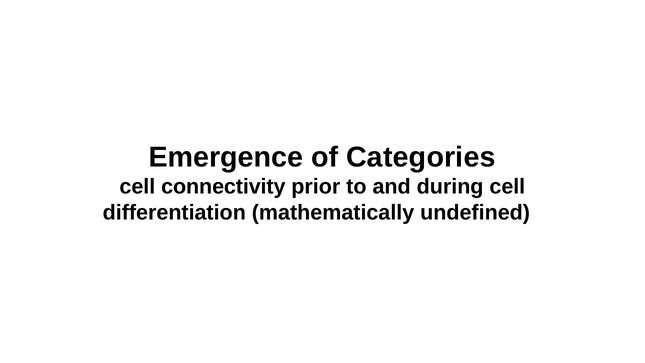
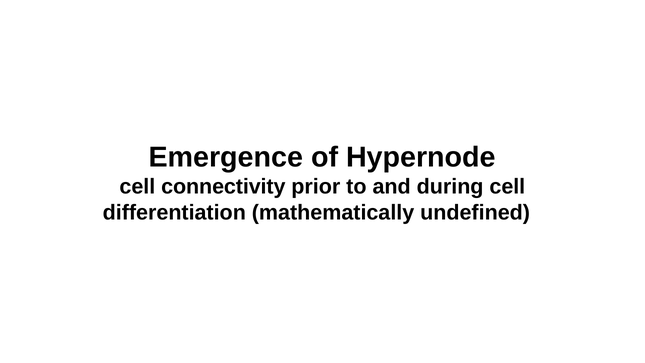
Categories: Categories -> Hypernode
